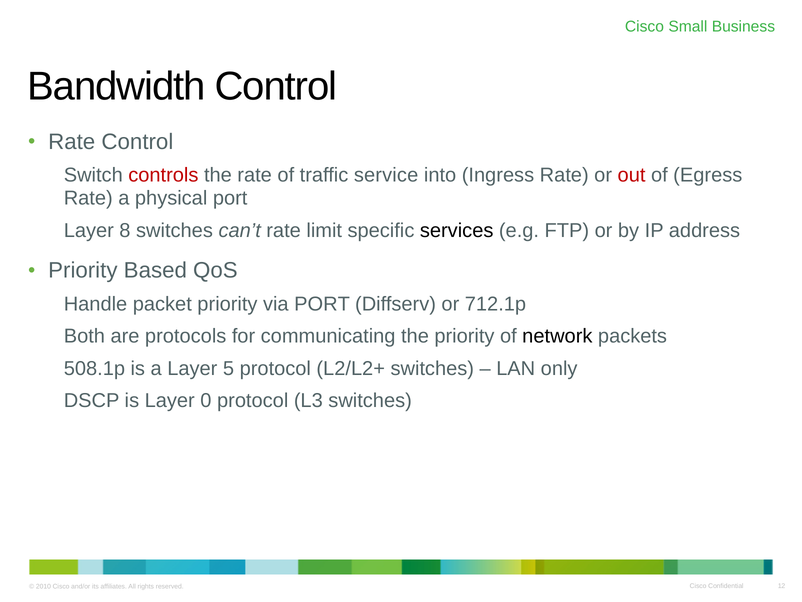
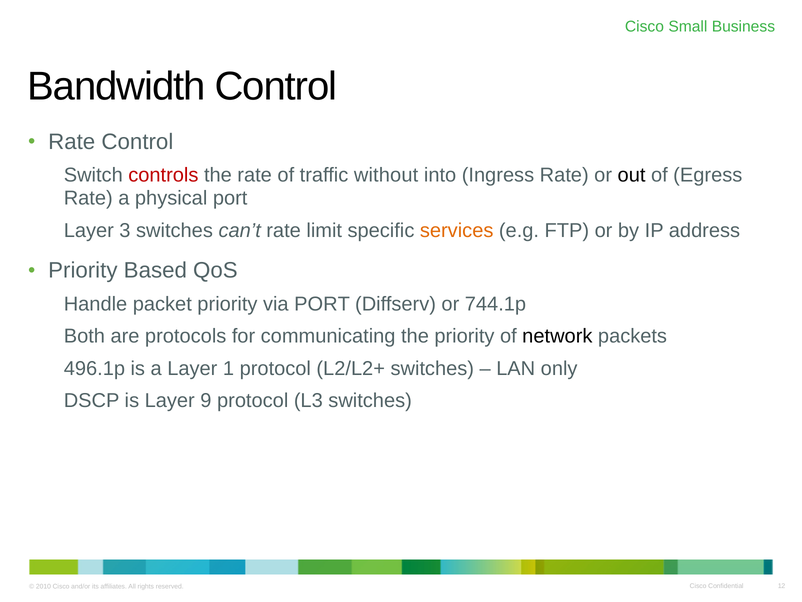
service: service -> without
out colour: red -> black
8: 8 -> 3
services colour: black -> orange
712.1p: 712.1p -> 744.1p
508.1p: 508.1p -> 496.1p
5: 5 -> 1
0: 0 -> 9
